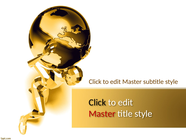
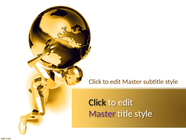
Master at (102, 113) colour: red -> purple
